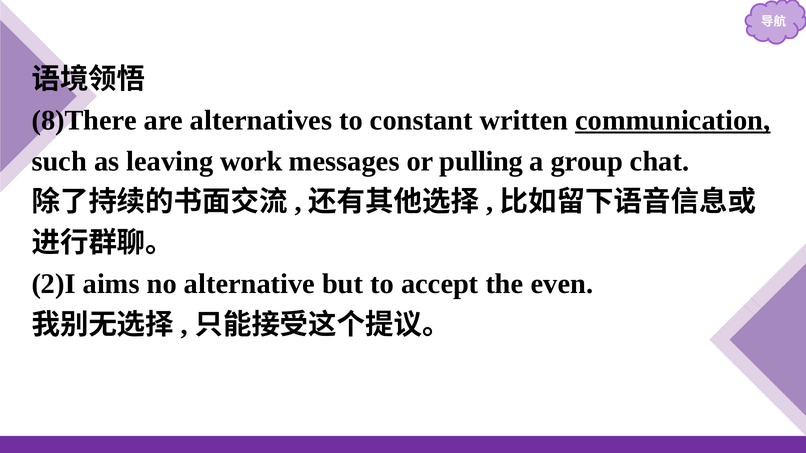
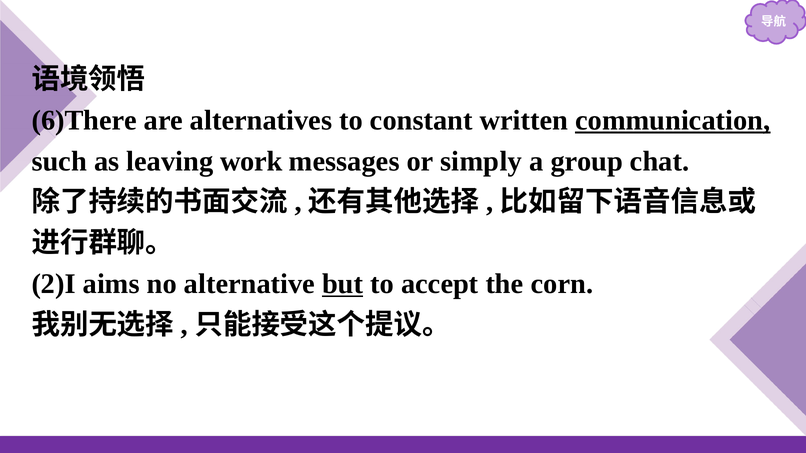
8)There: 8)There -> 6)There
pulling: pulling -> simply
but underline: none -> present
even: even -> corn
